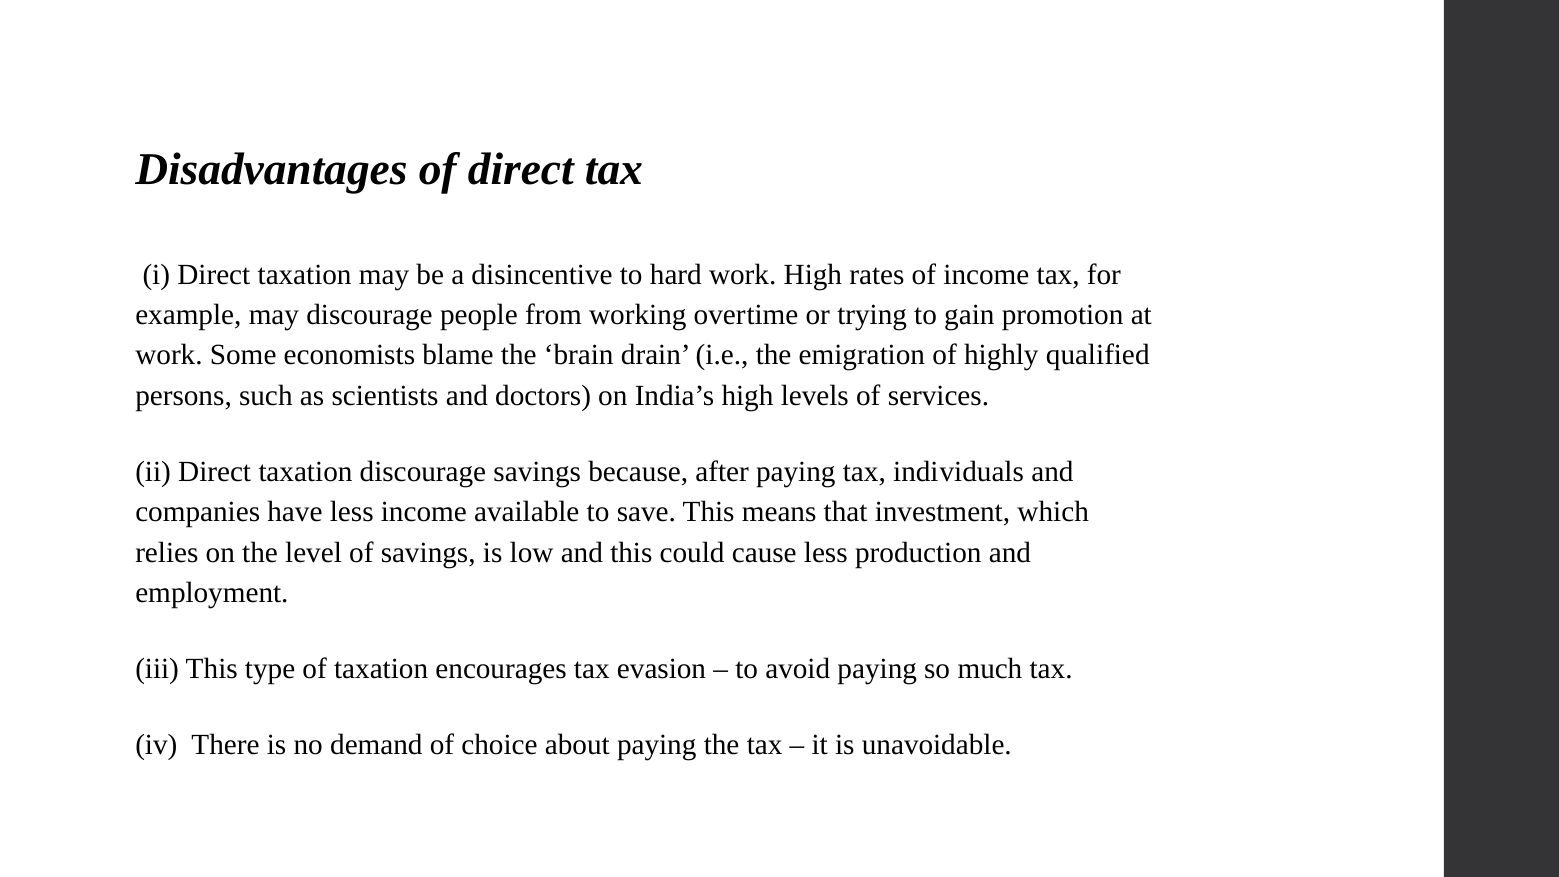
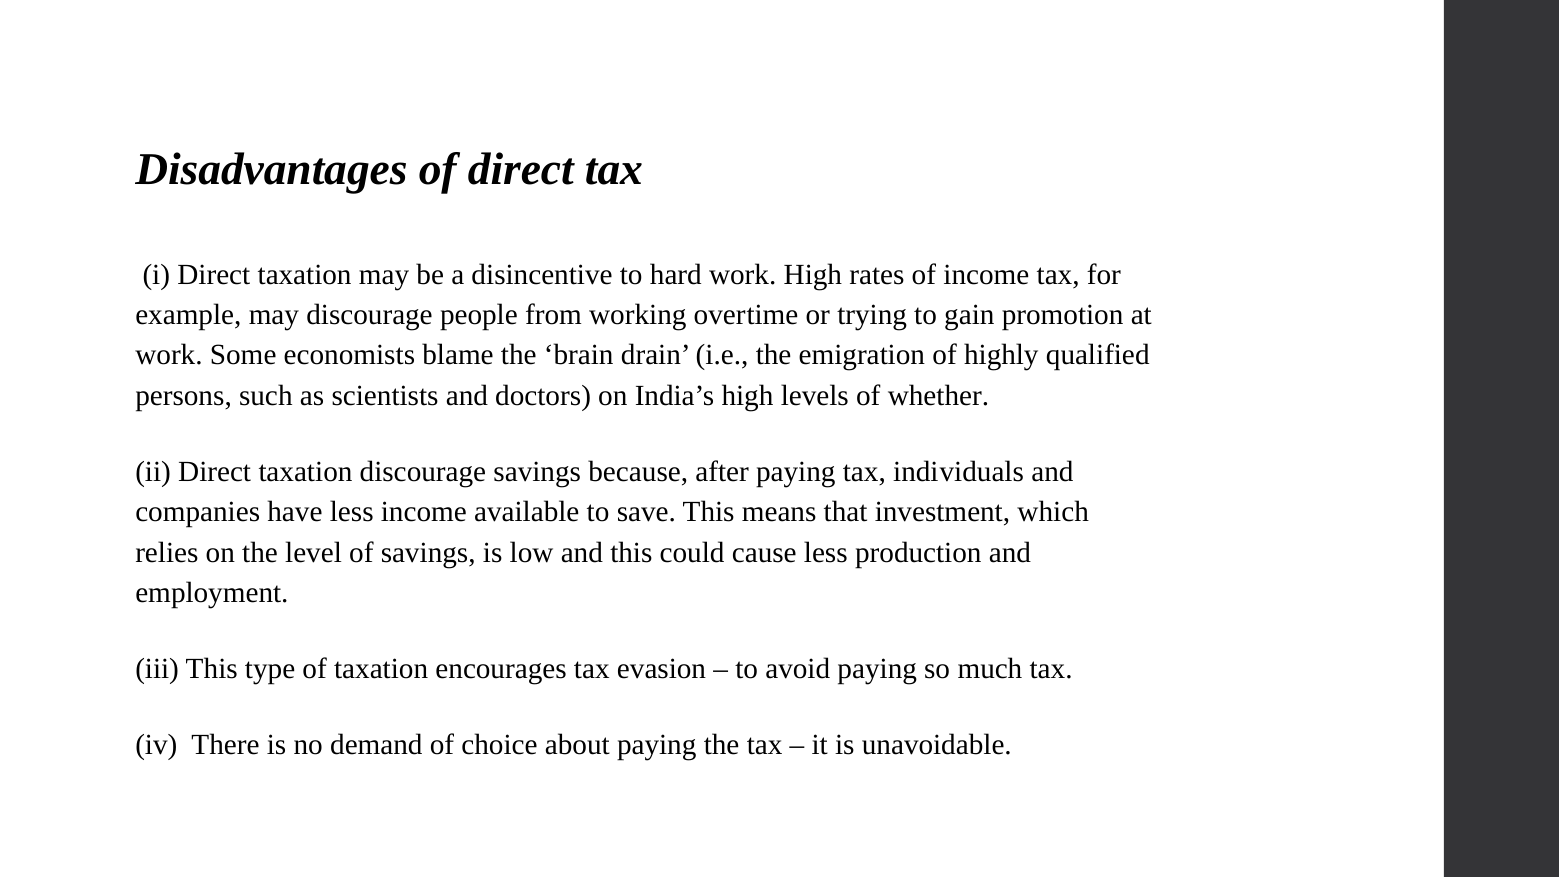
services: services -> whether
